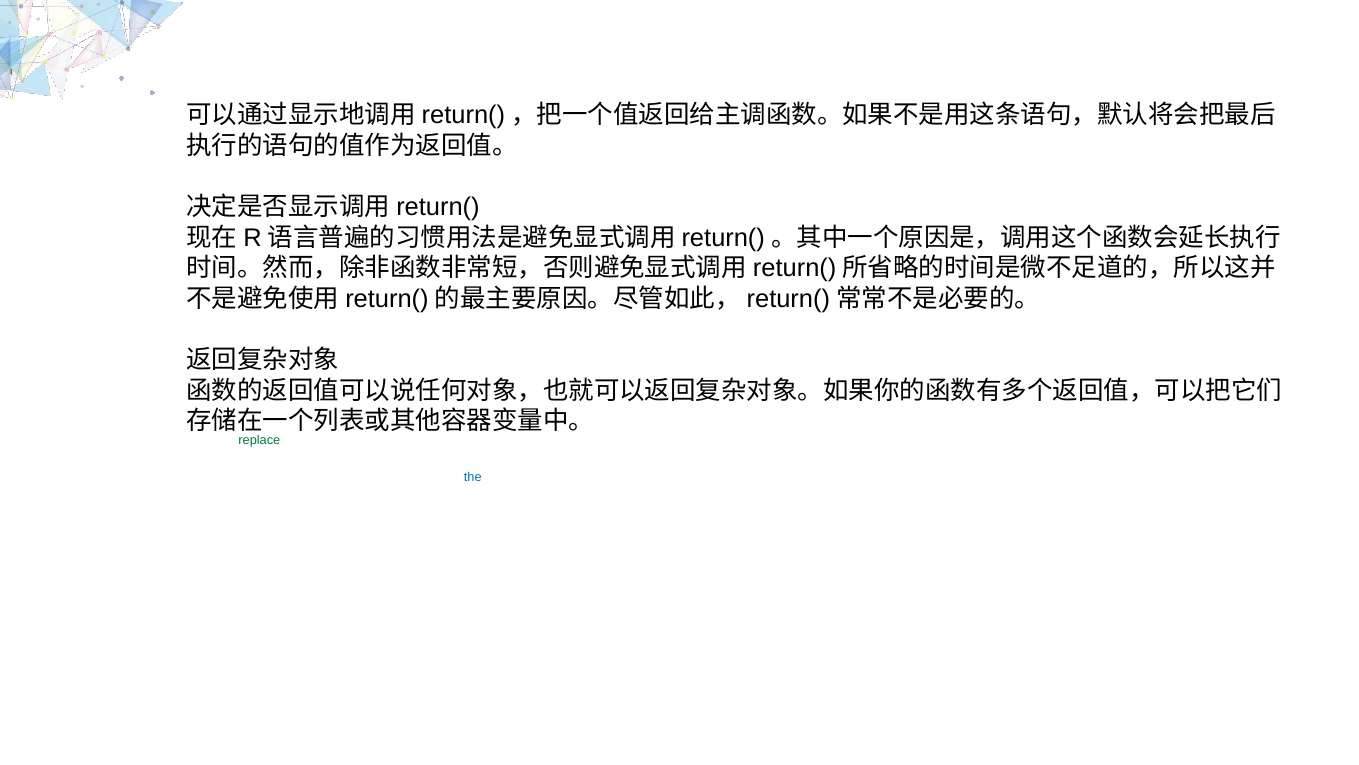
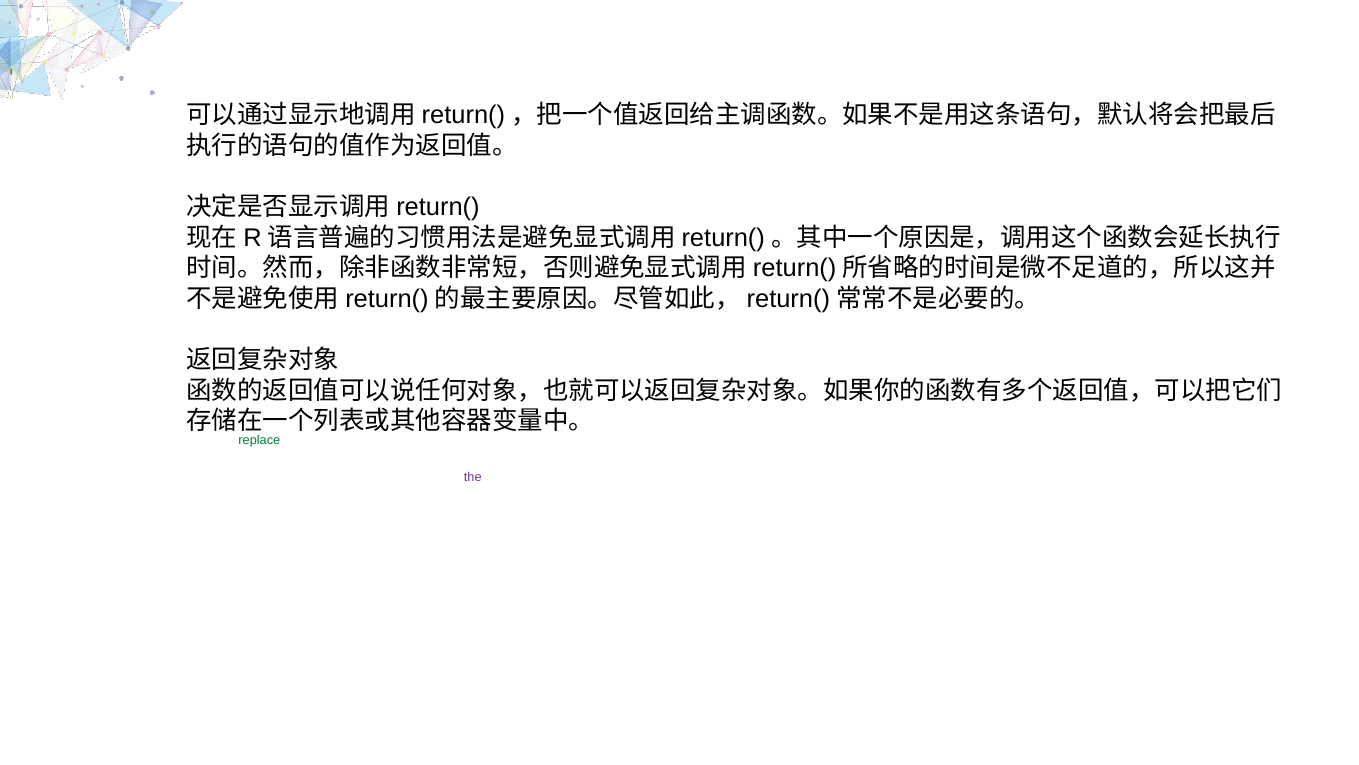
the at (473, 477) colour: blue -> purple
